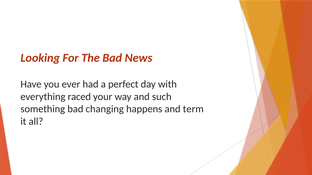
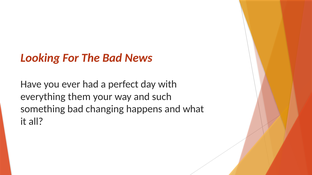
raced: raced -> them
term: term -> what
